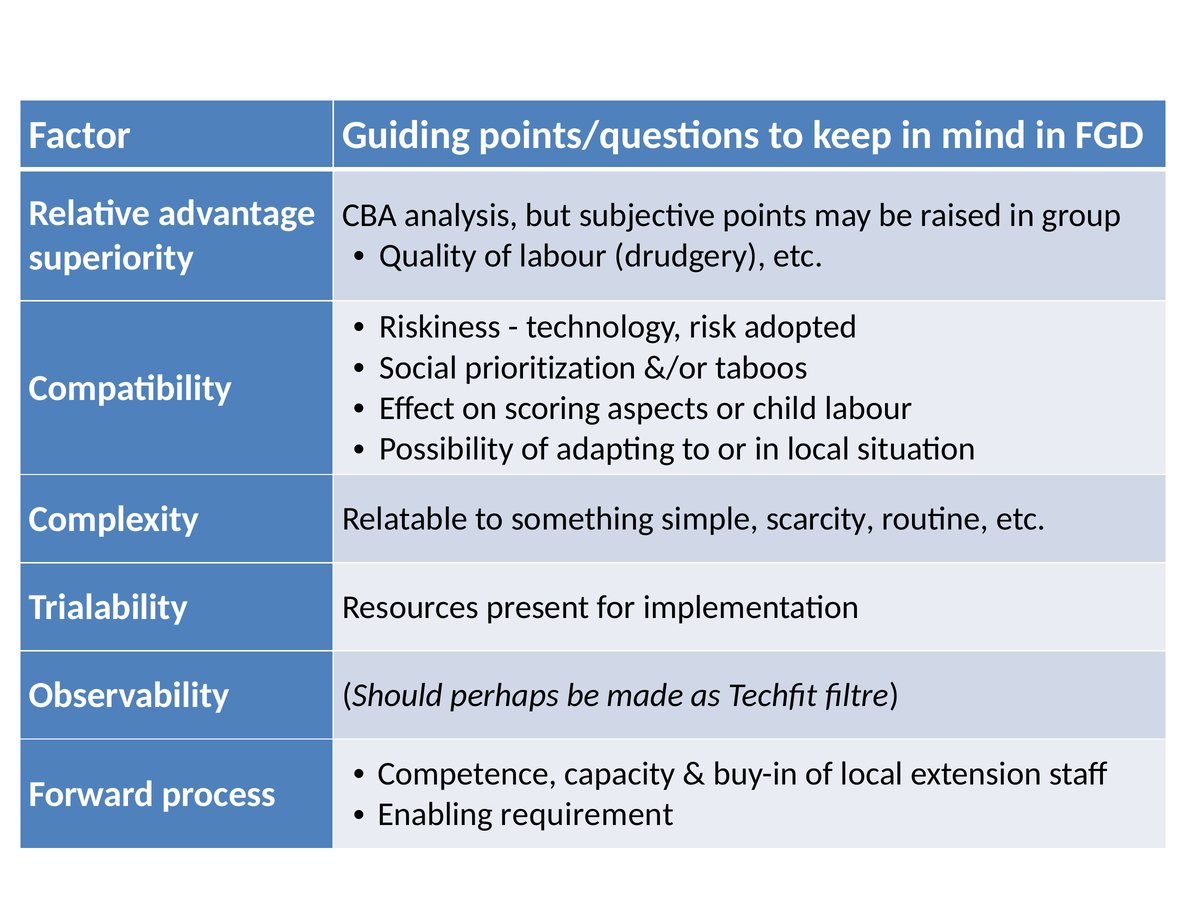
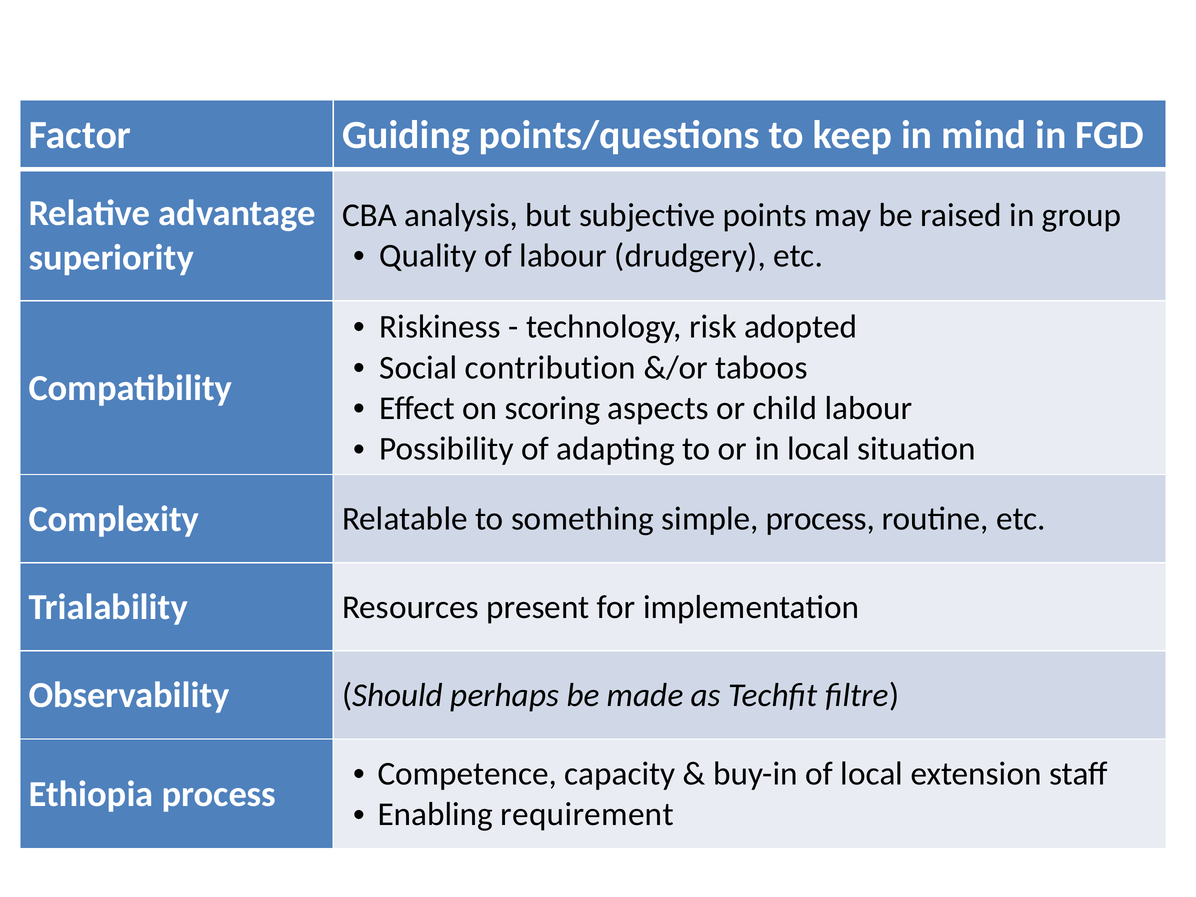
prioritization: prioritization -> contribution
simple scarcity: scarcity -> process
Forward: Forward -> Ethiopia
